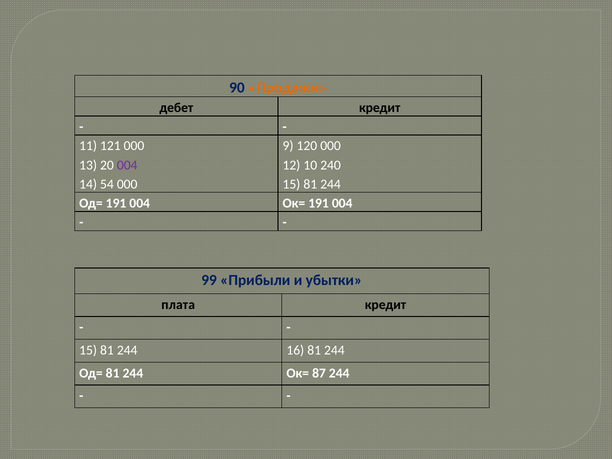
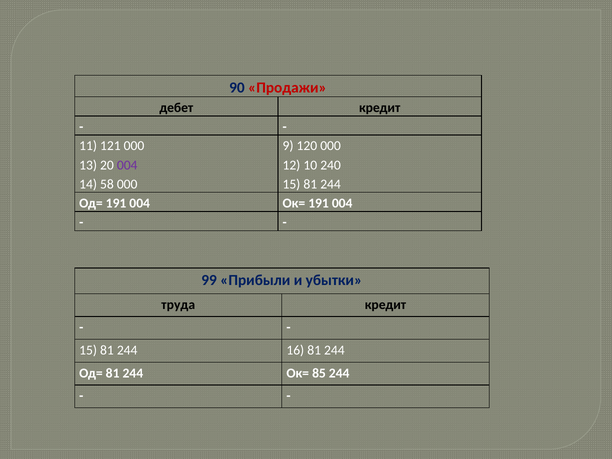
Продажи colour: orange -> red
54: 54 -> 58
плата: плата -> труда
87: 87 -> 85
